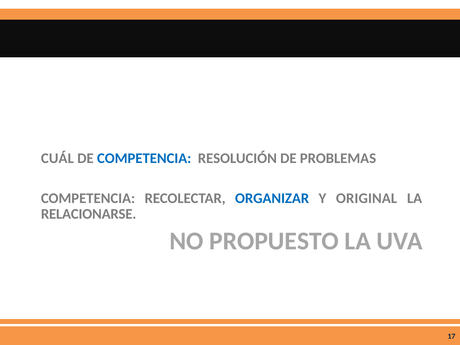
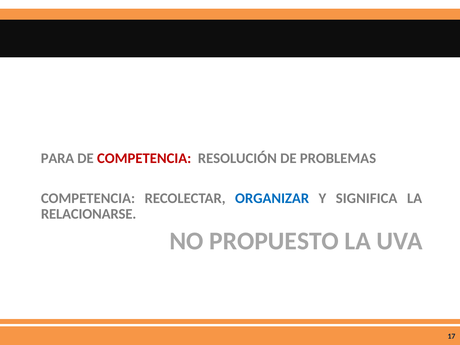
CUÁL: CUÁL -> PARA
COMPETENCIA at (144, 158) colour: blue -> red
ORIGINAL: ORIGINAL -> SIGNIFICA
